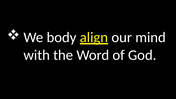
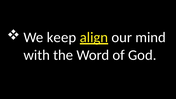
body: body -> keep
